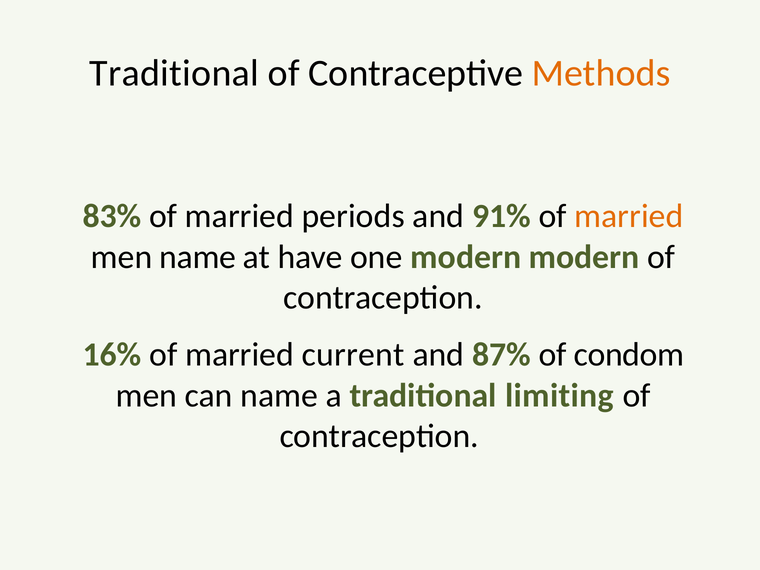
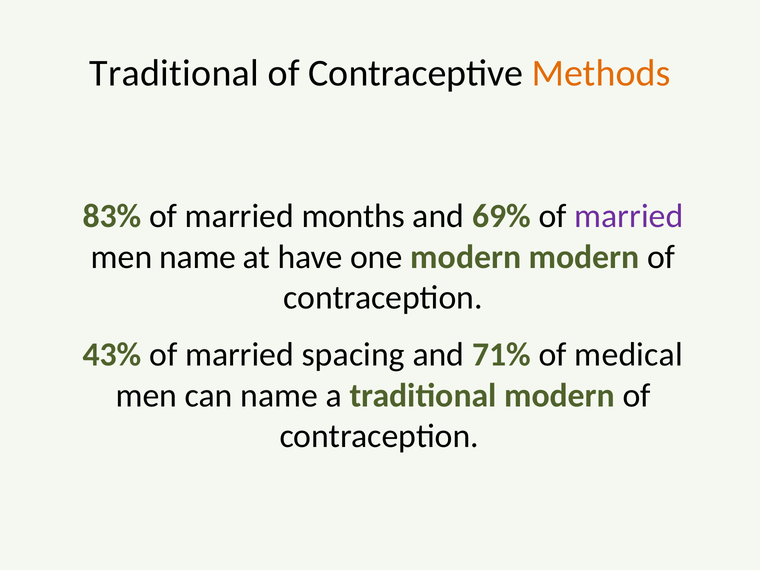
periods: periods -> months
91%: 91% -> 69%
married at (629, 216) colour: orange -> purple
16%: 16% -> 43%
current: current -> spacing
87%: 87% -> 71%
condom: condom -> medical
traditional limiting: limiting -> modern
